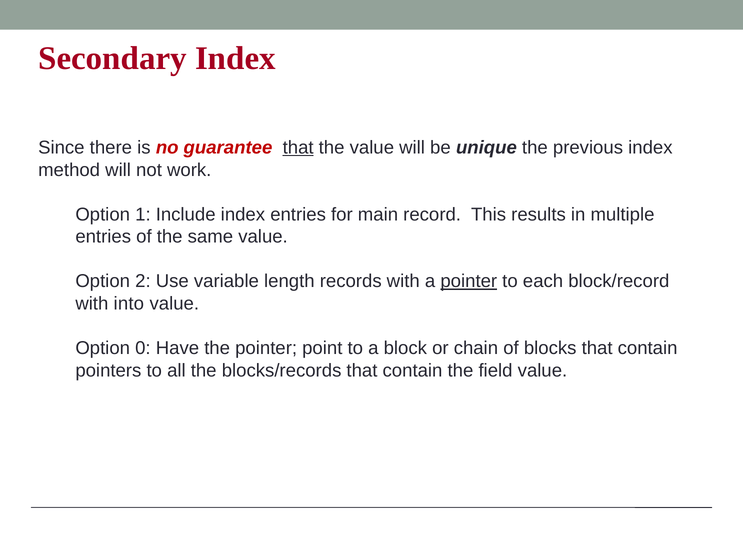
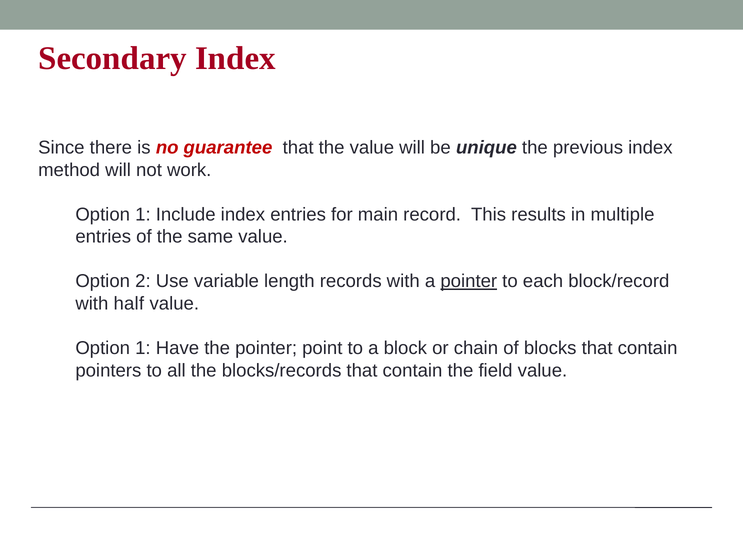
that at (298, 148) underline: present -> none
into: into -> half
0 at (143, 348): 0 -> 1
